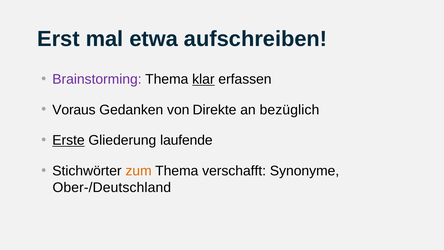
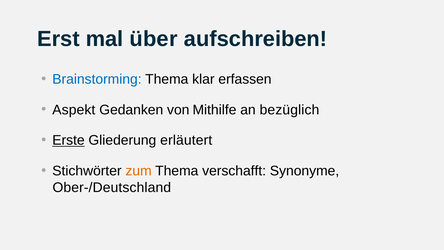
etwa: etwa -> über
Brainstorming colour: purple -> blue
klar underline: present -> none
Voraus: Voraus -> Aspekt
Direkte: Direkte -> Mithilfe
laufende: laufende -> erläutert
